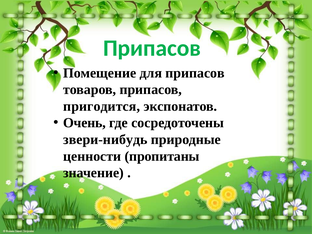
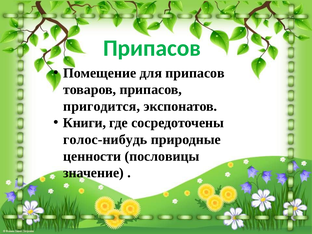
Очень: Очень -> Книги
звери-нибудь: звери-нибудь -> голос-нибудь
пропитаны: пропитаны -> пословицы
